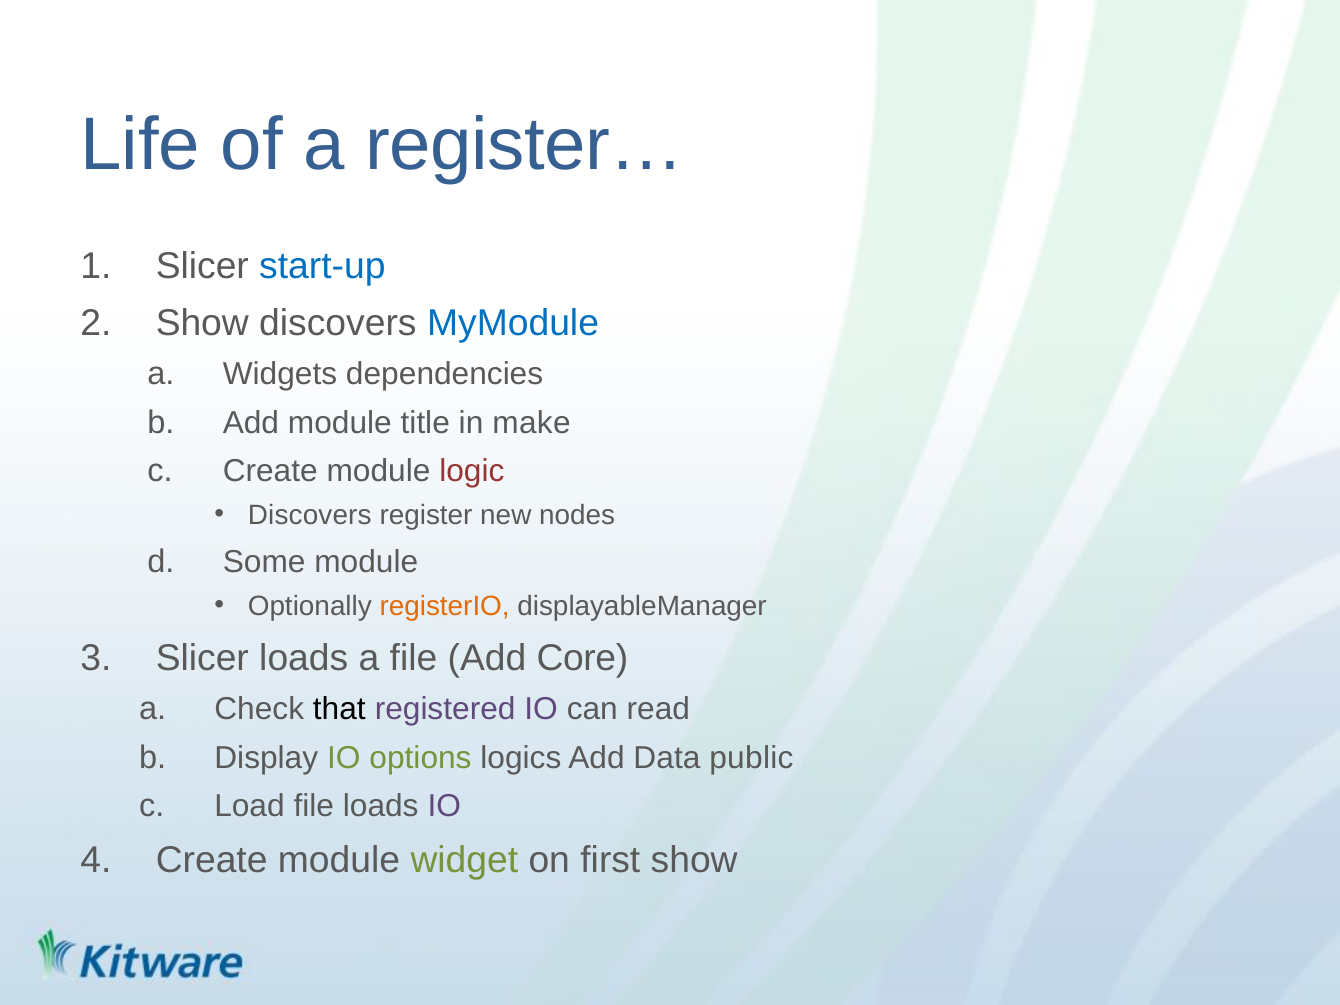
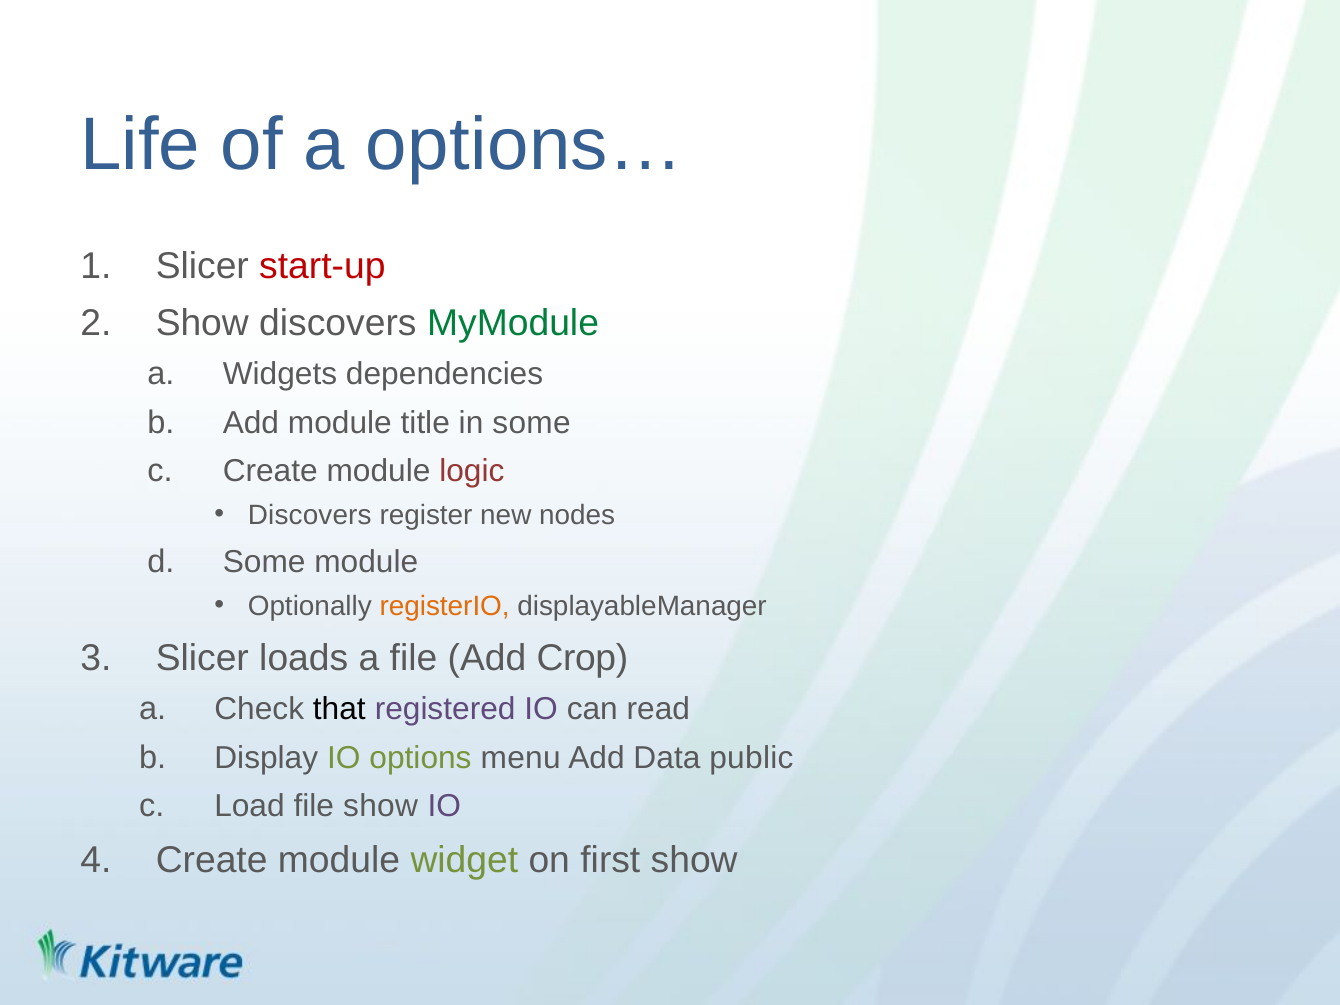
register…: register… -> options…
start-up colour: blue -> red
MyModule colour: blue -> green
in make: make -> some
Core: Core -> Crop
logics: logics -> menu
file loads: loads -> show
